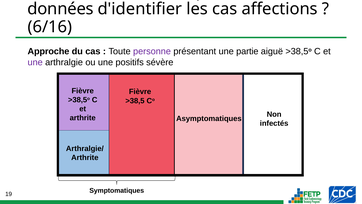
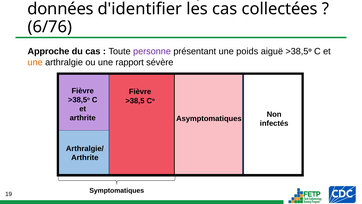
affections: affections -> collectées
6/16: 6/16 -> 6/76
partie: partie -> poids
une at (35, 62) colour: purple -> orange
positifs: positifs -> rapport
